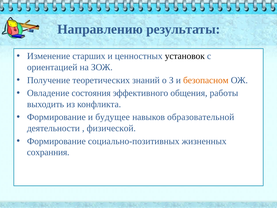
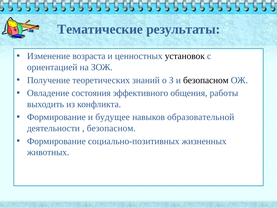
Направлению: Направлению -> Тематические
старших: старших -> возраста
безопасном at (206, 80) colour: orange -> black
физической at (111, 128): физической -> безопасном
сохранния: сохранния -> животных
